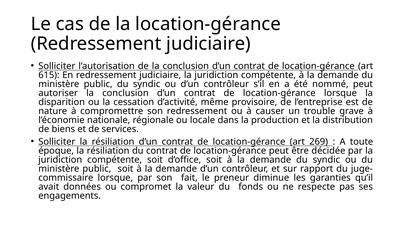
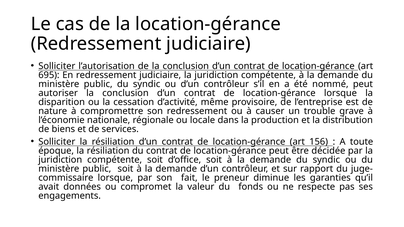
615: 615 -> 695
269: 269 -> 156
